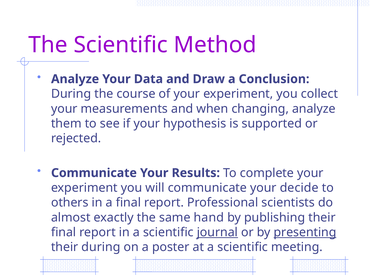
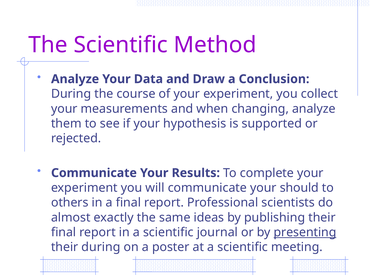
decide: decide -> should
hand: hand -> ideas
journal underline: present -> none
